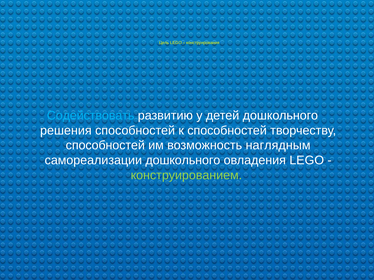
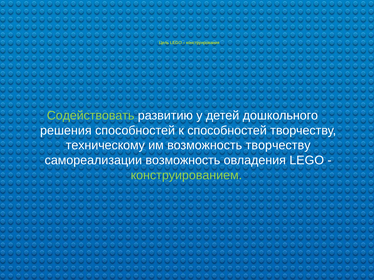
Содействовать colour: light blue -> light green
способностей at (105, 146): способностей -> техническому
возможность наглядным: наглядным -> творчеству
самореализации дошкольного: дошкольного -> возможность
